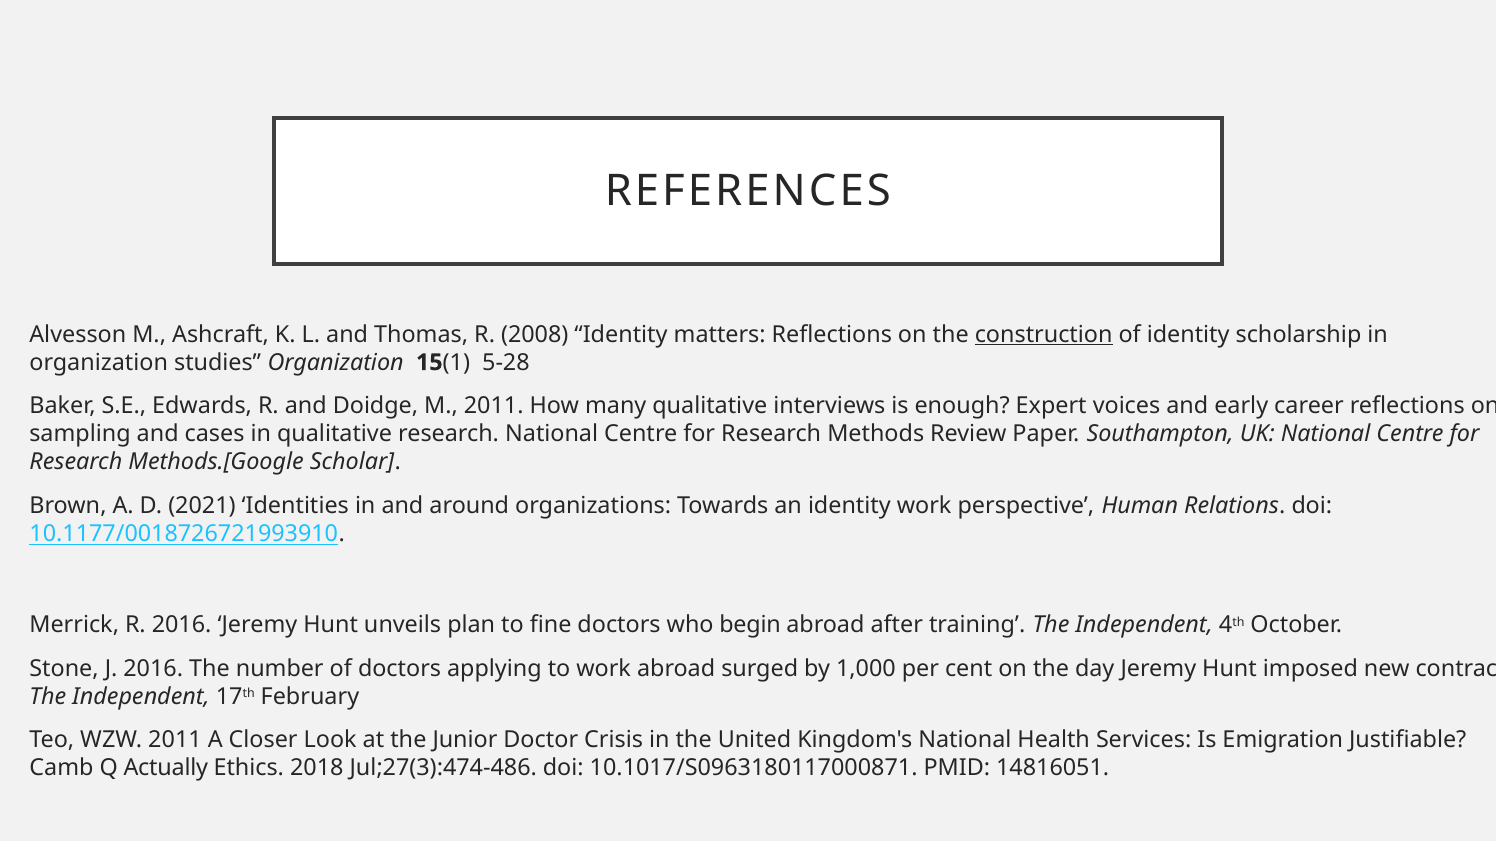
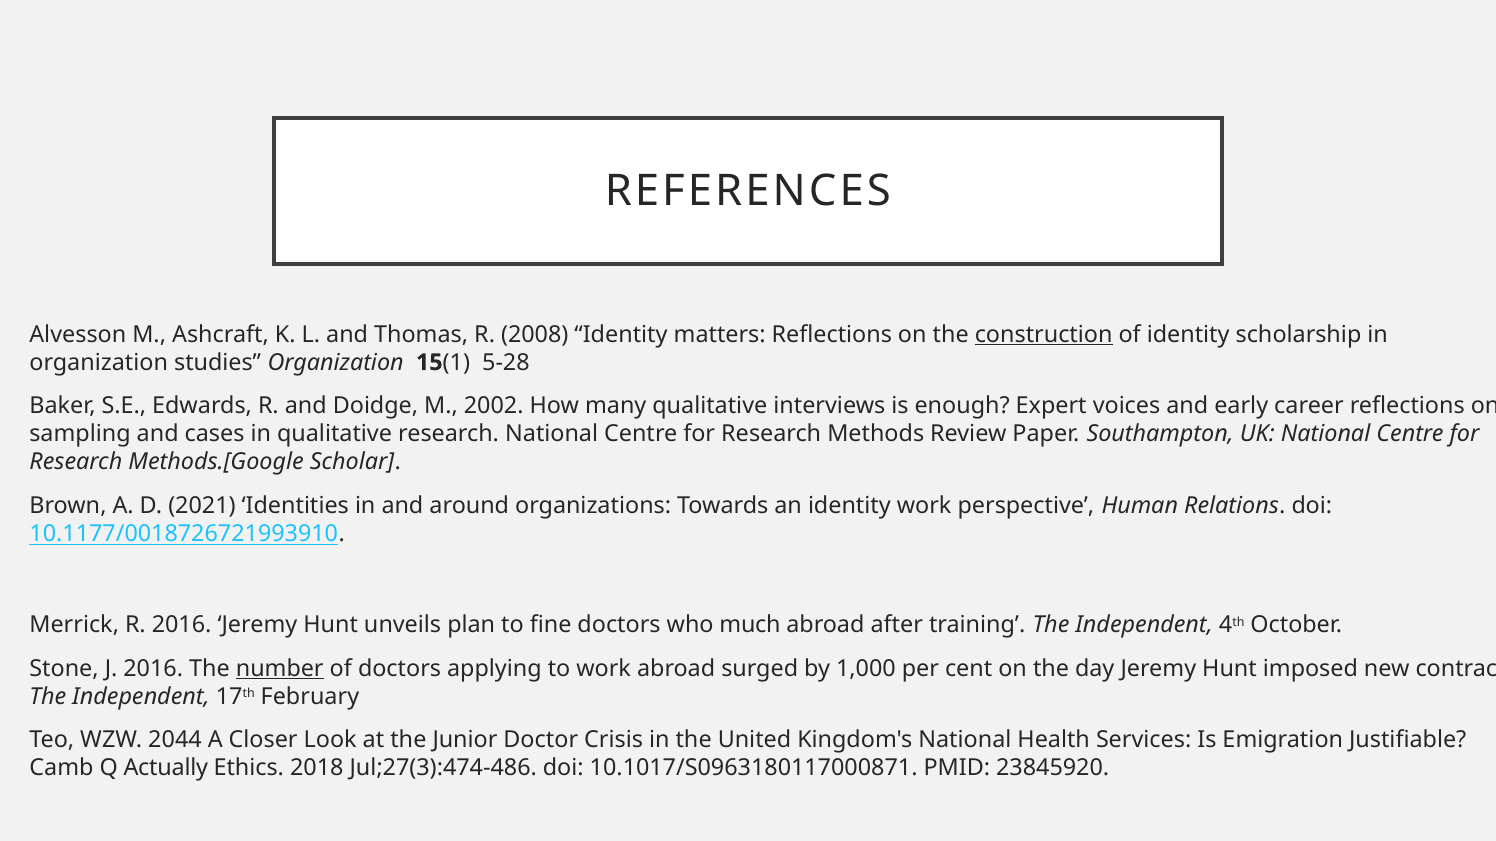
M 2011: 2011 -> 2002
begin: begin -> much
number underline: none -> present
WZW 2011: 2011 -> 2044
14816051: 14816051 -> 23845920
